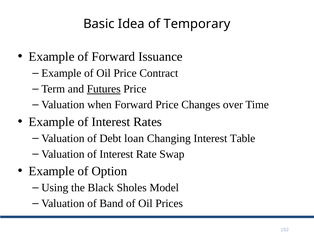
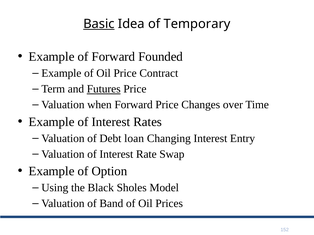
Basic underline: none -> present
Issuance: Issuance -> Founded
Table: Table -> Entry
